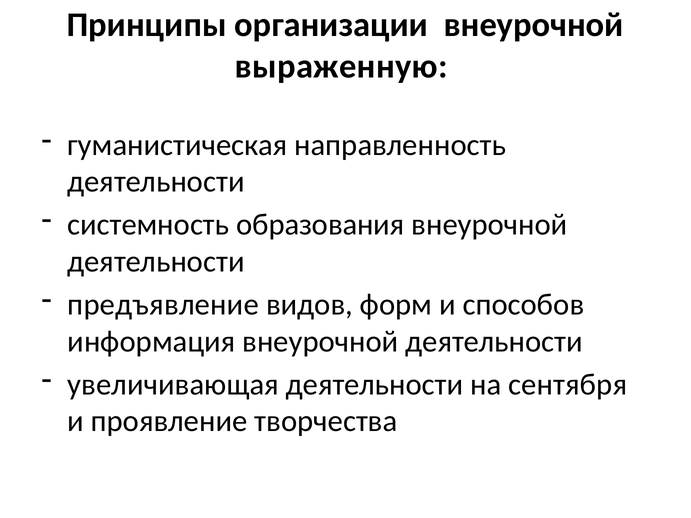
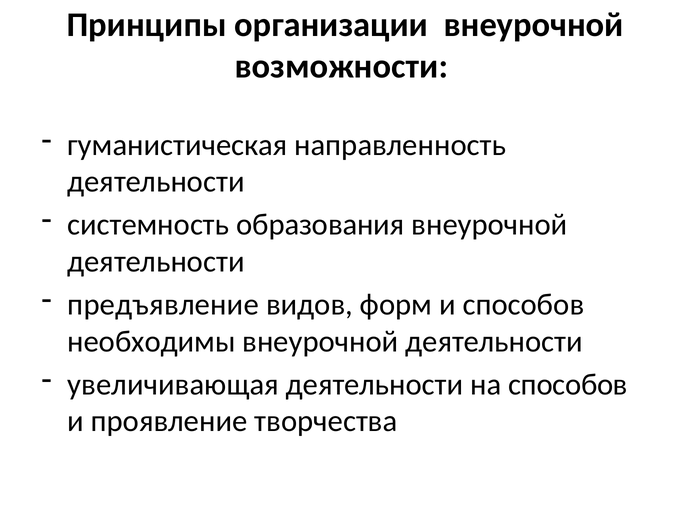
выраженную: выраженную -> возможности
информация: информация -> необходимы
на сентября: сентября -> способов
